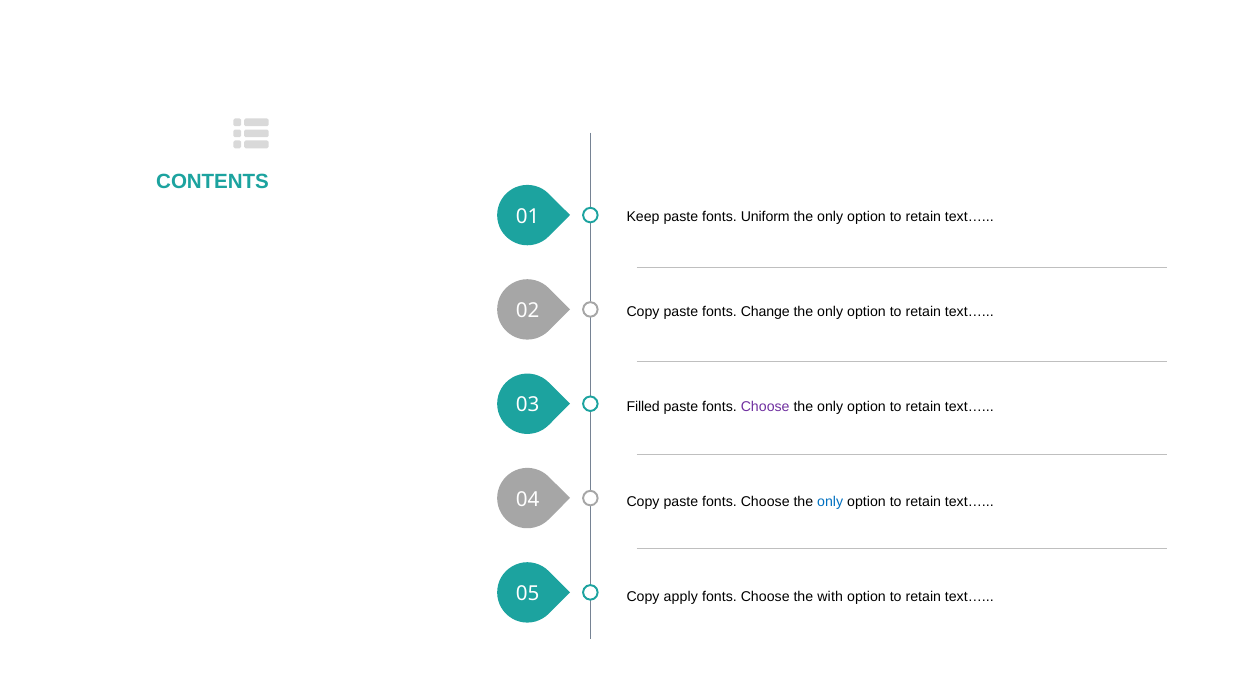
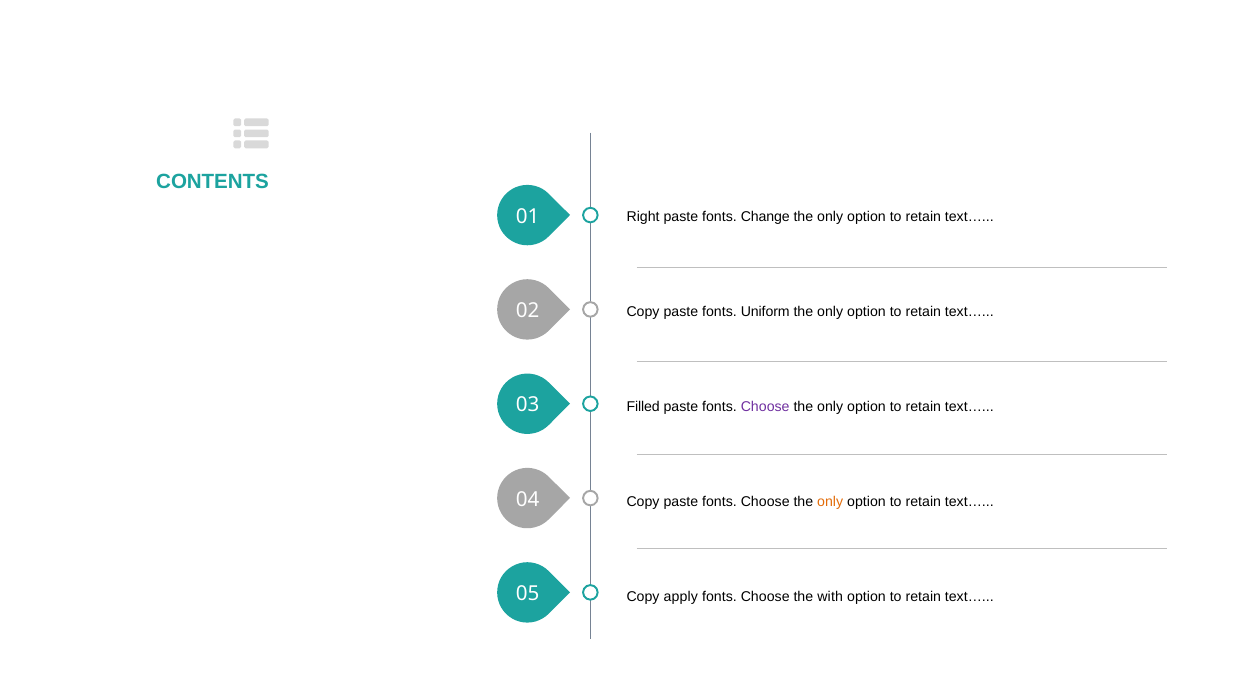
Keep: Keep -> Right
Uniform: Uniform -> Change
Change: Change -> Uniform
only at (830, 502) colour: blue -> orange
